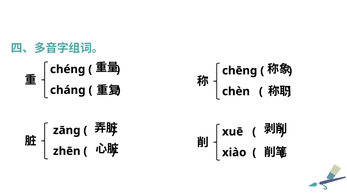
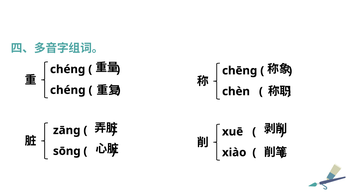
chánɡ at (68, 90): chánɡ -> chénɡ
zhēn: zhēn -> sōnɡ
